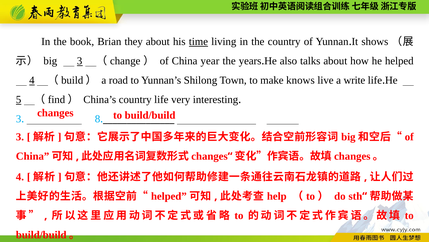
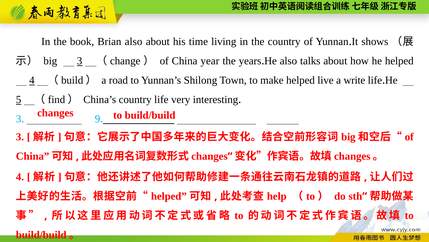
Brian they: they -> also
time underline: present -> none
make knows: knows -> helped
8: 8 -> 9
